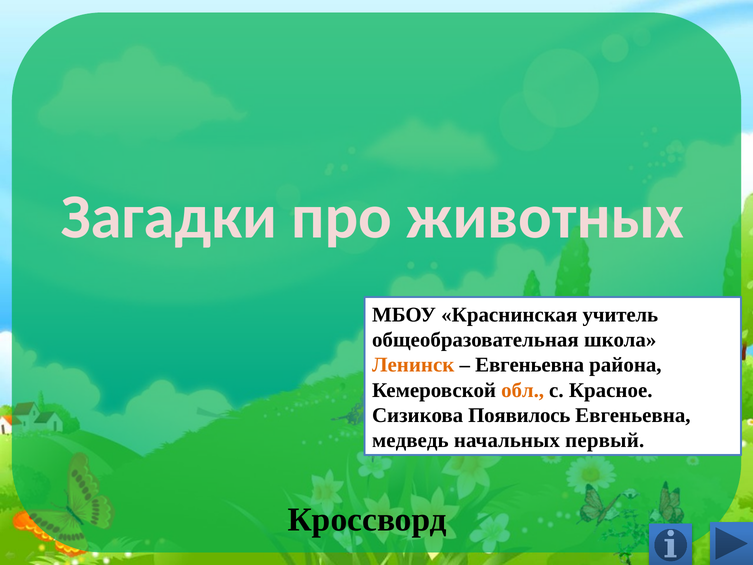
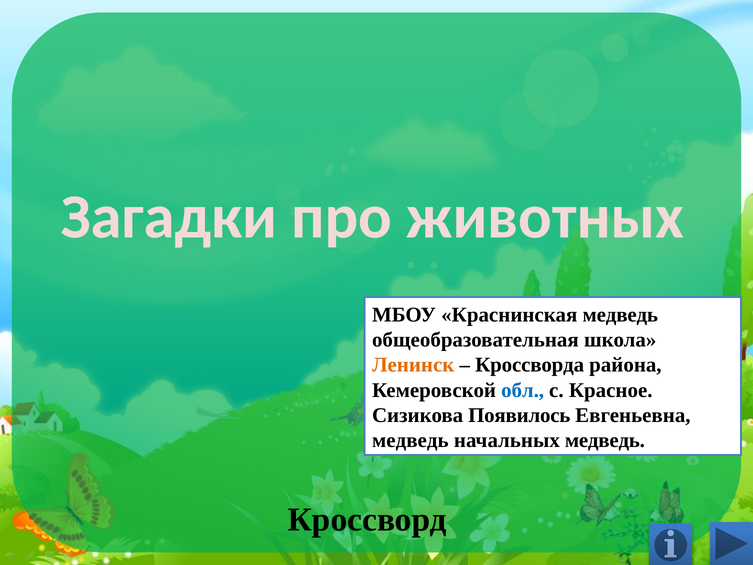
Краснинская учитель: учитель -> медведь
Евгеньевна at (530, 365): Евгеньевна -> Кроссворда
обл colour: orange -> blue
начальных первый: первый -> медведь
